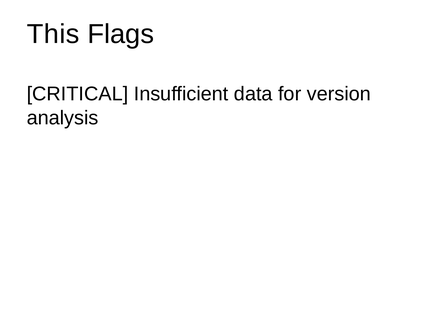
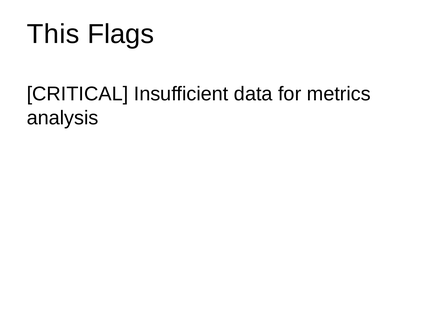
version: version -> metrics
